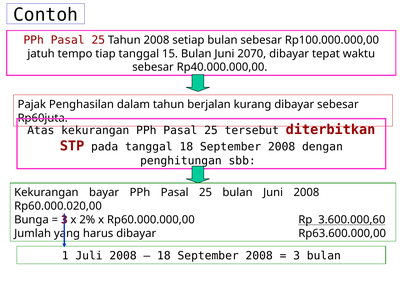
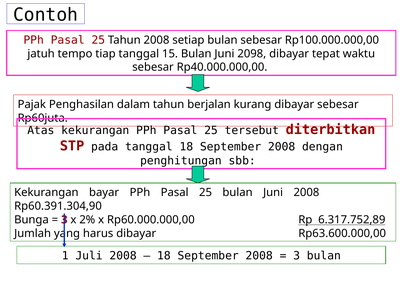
2070: 2070 -> 2098
Rp60.000.020,00: Rp60.000.020,00 -> Rp60.391.304,90
3.600.000,60: 3.600.000,60 -> 6.317.752,89
